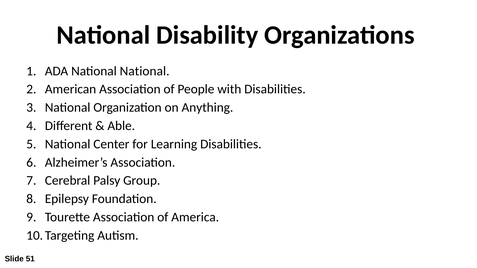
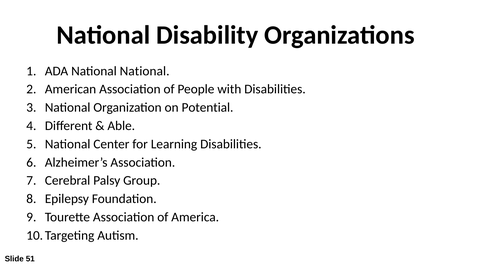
Anything: Anything -> Potential
